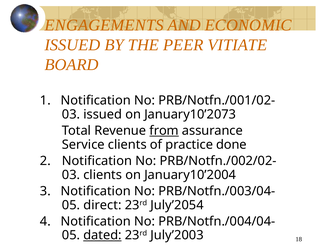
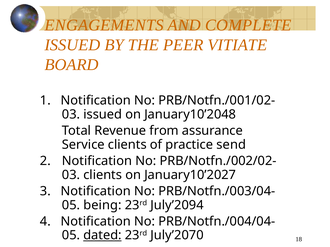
ECONOMIC: ECONOMIC -> COMPLETE
January10’2073: January10’2073 -> January10’2048
from underline: present -> none
done: done -> send
January10’2004: January10’2004 -> January10’2027
direct: direct -> being
July’2054: July’2054 -> July’2094
July’2003: July’2003 -> July’2070
